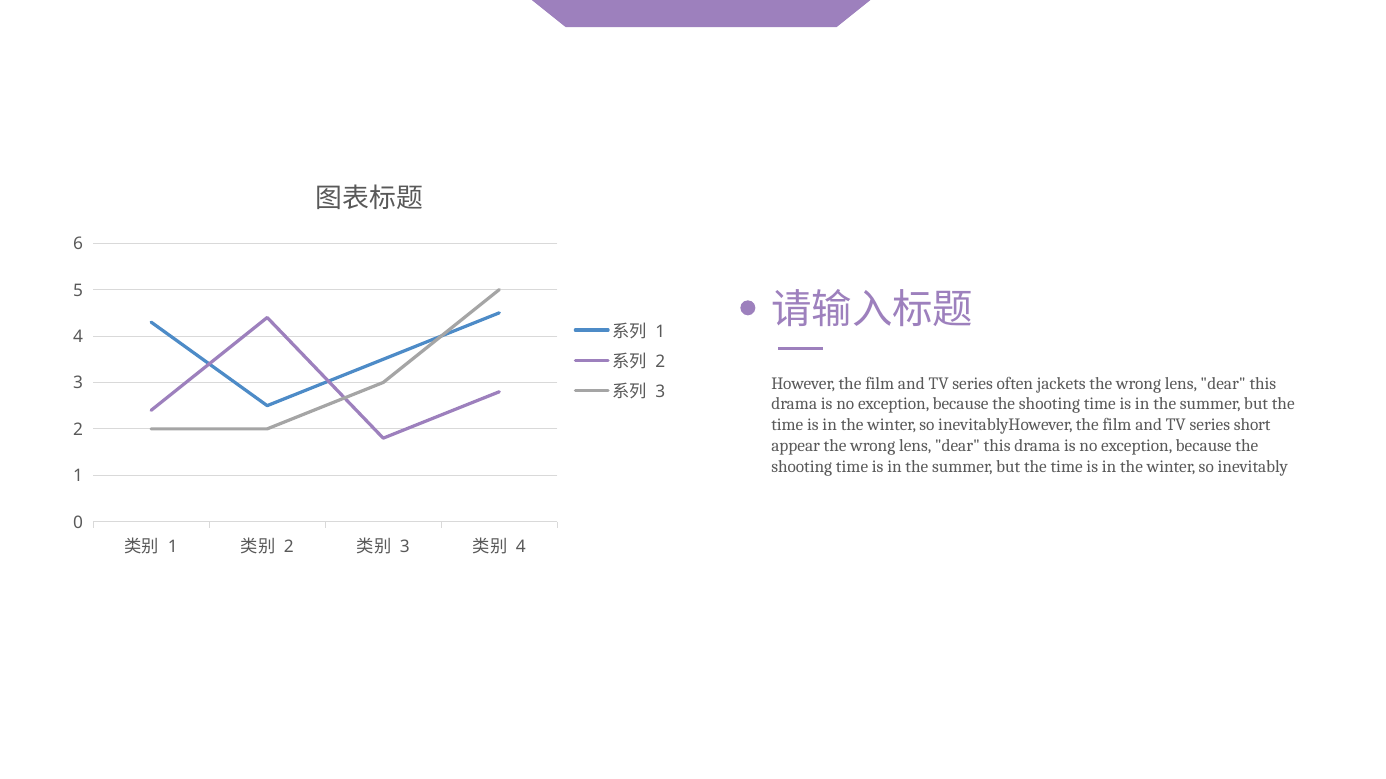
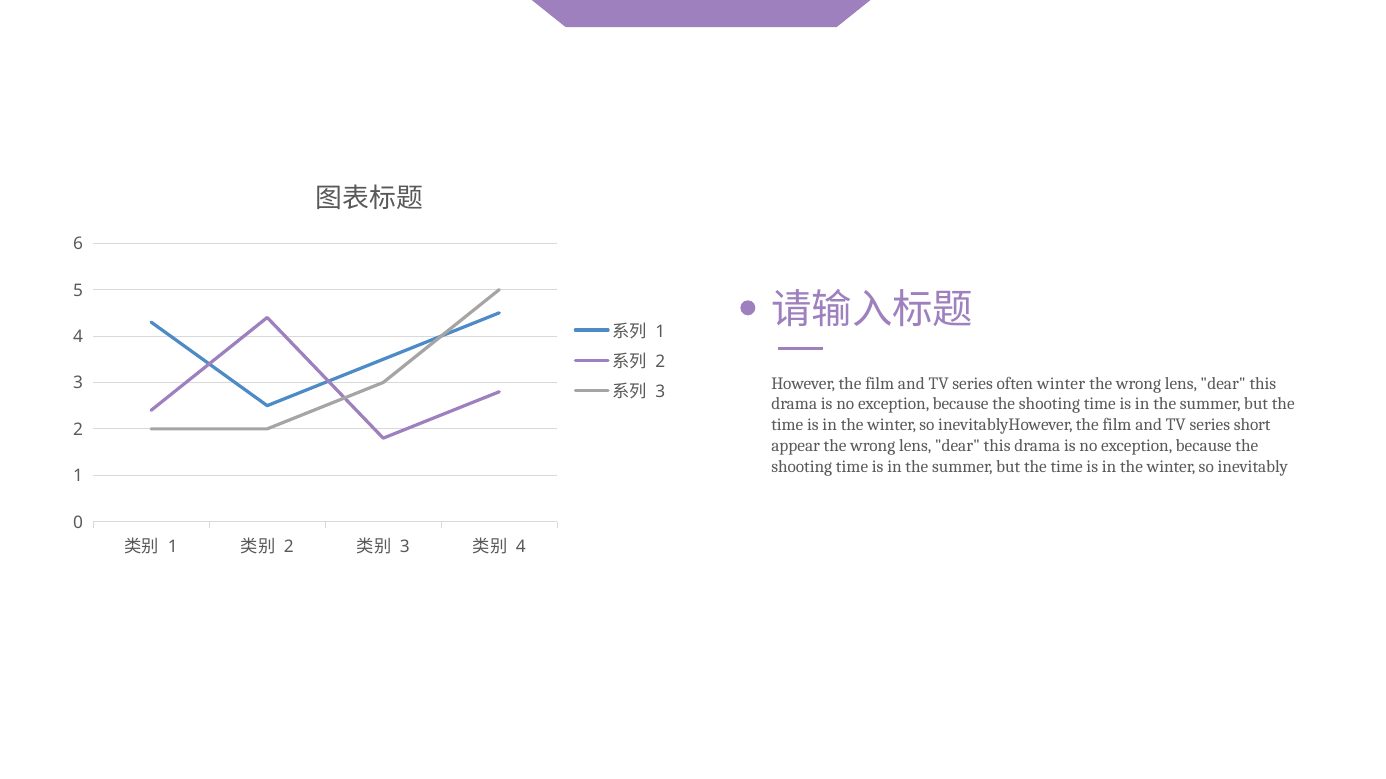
often jackets: jackets -> winter
